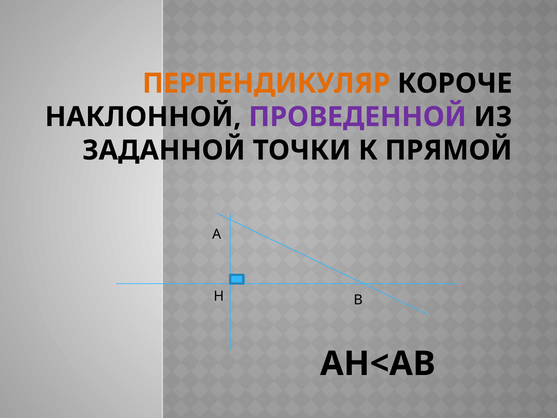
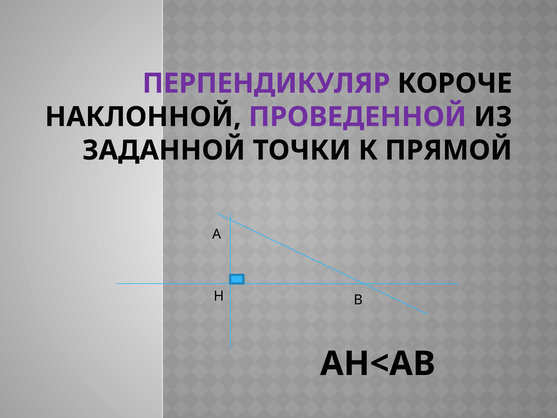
ПЕРПЕНДИКУЛЯР colour: orange -> purple
